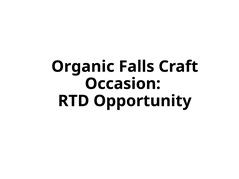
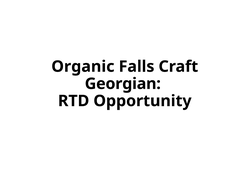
Occasion: Occasion -> Georgian
